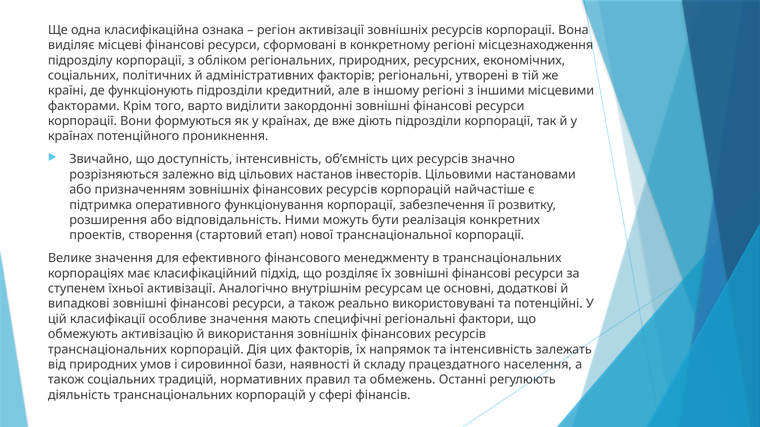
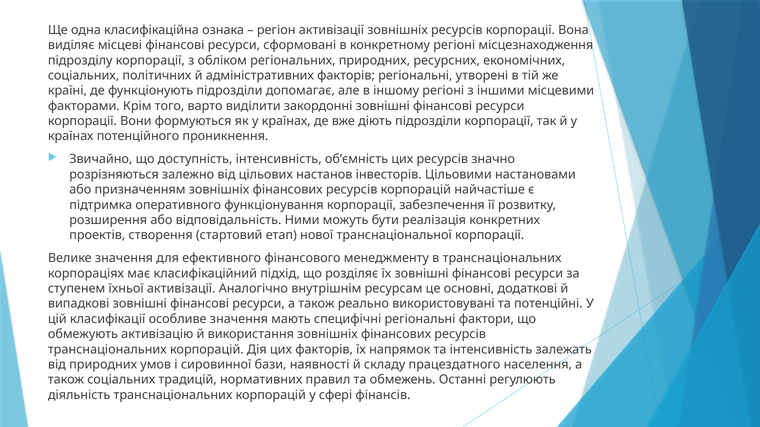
кредитний: кредитний -> допомагає
